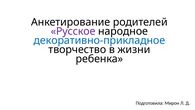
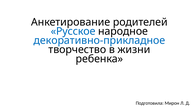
Русское colour: purple -> blue
